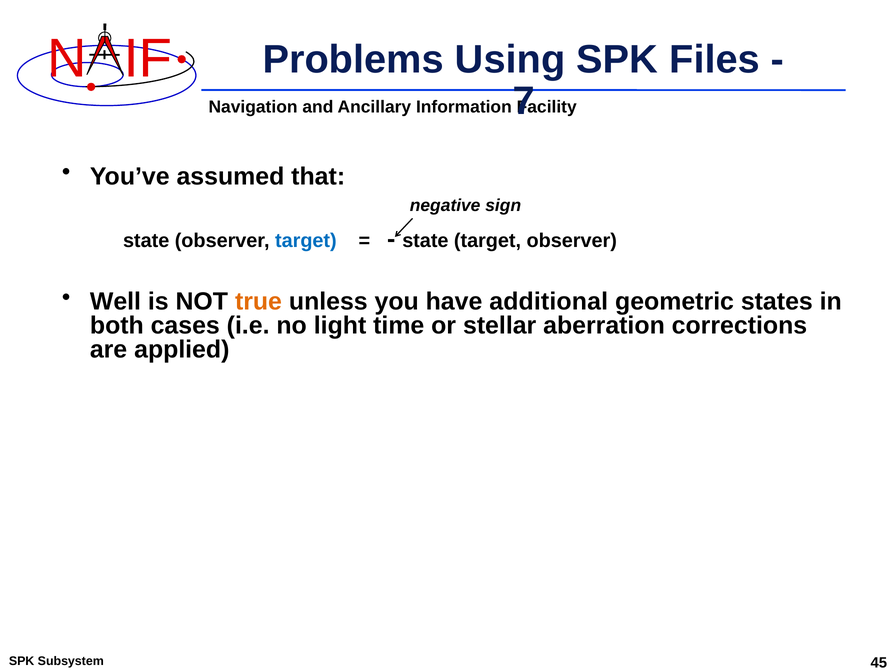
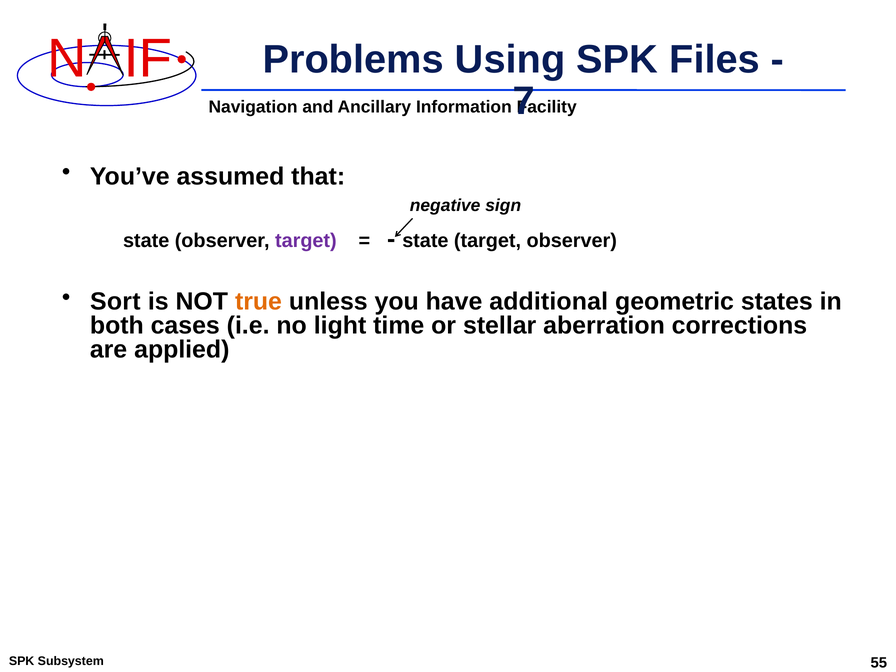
target at (306, 241) colour: blue -> purple
Well: Well -> Sort
45: 45 -> 55
